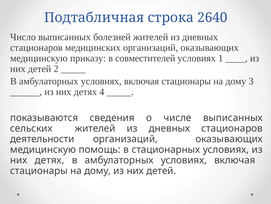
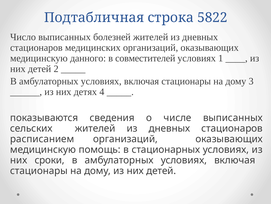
2640: 2640 -> 5822
приказу: приказу -> данного
деятельности: деятельности -> расписанием
детях at (49, 160): детях -> сроки
